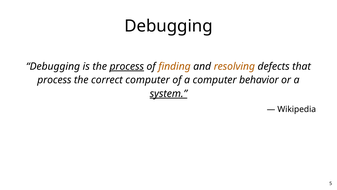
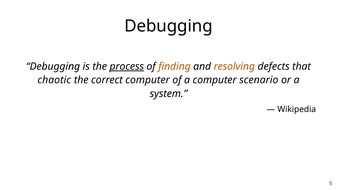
process at (54, 80): process -> chaotic
behavior: behavior -> scenario
system underline: present -> none
